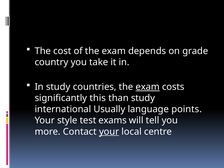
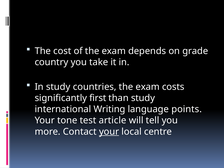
exam at (148, 87) underline: present -> none
this: this -> first
Usually: Usually -> Writing
style: style -> tone
exams: exams -> article
